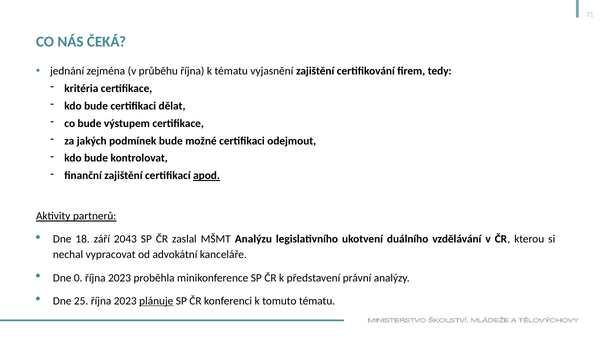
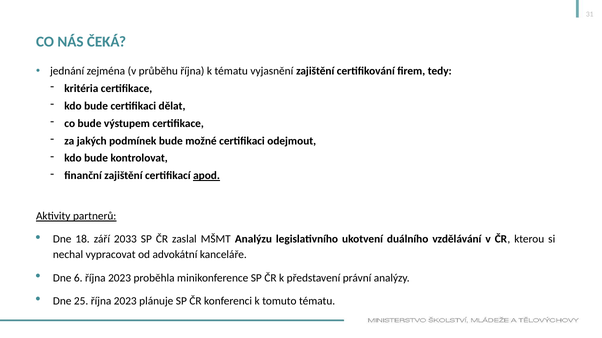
2043: 2043 -> 2033
0: 0 -> 6
plánuje underline: present -> none
